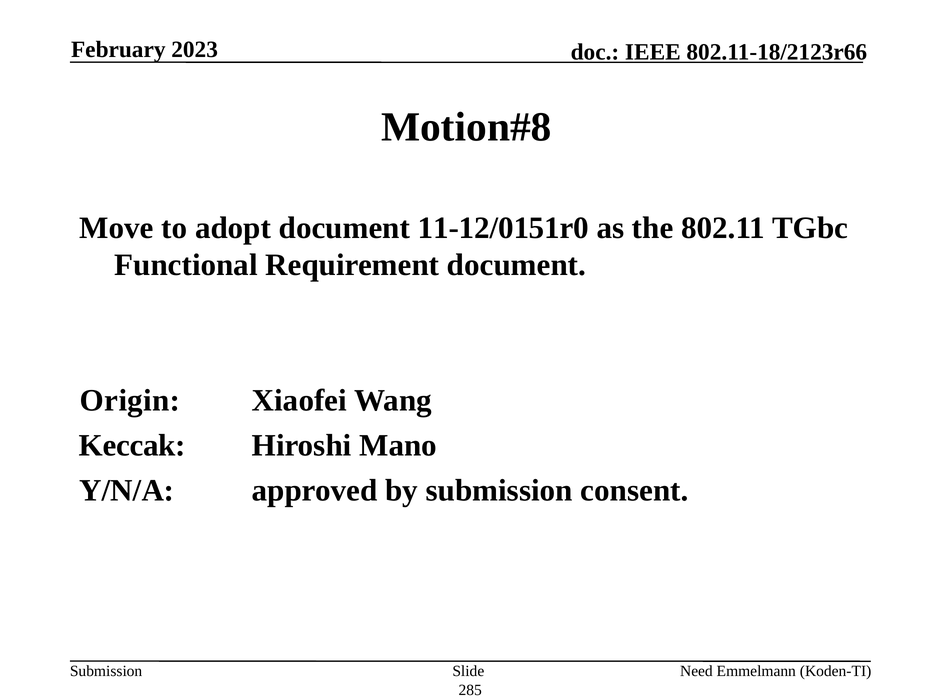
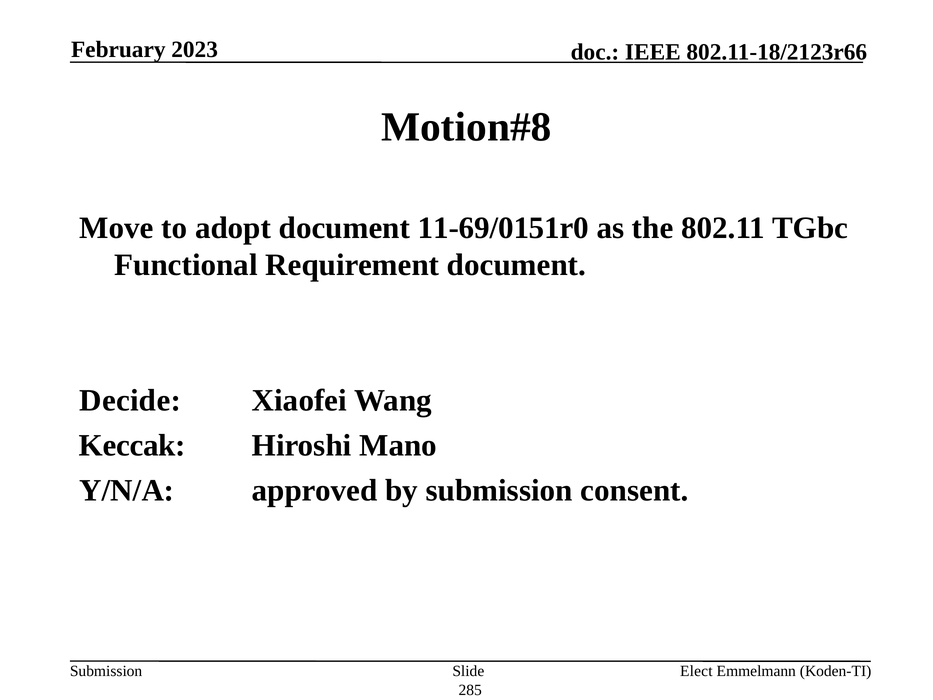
11-12/0151r0: 11-12/0151r0 -> 11-69/0151r0
Origin: Origin -> Decide
Need: Need -> Elect
